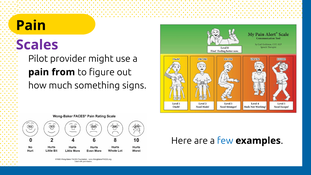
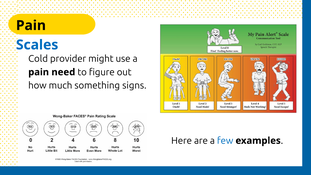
Scales colour: purple -> blue
Pilot: Pilot -> Cold
from: from -> need
